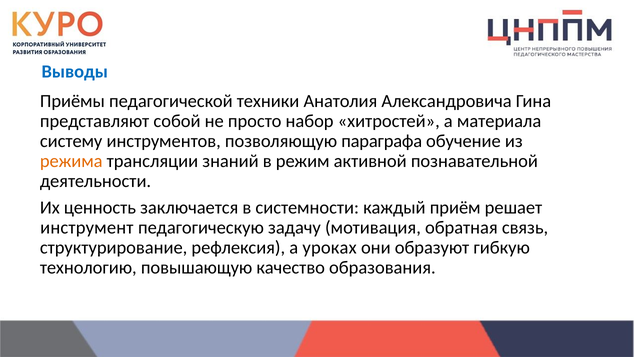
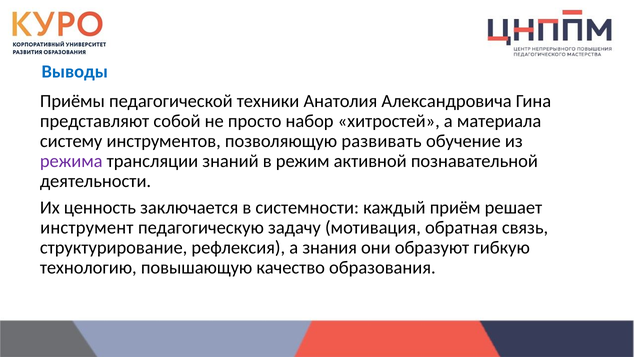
параграфа: параграфа -> развивать
режима colour: orange -> purple
уроках: уроках -> знания
